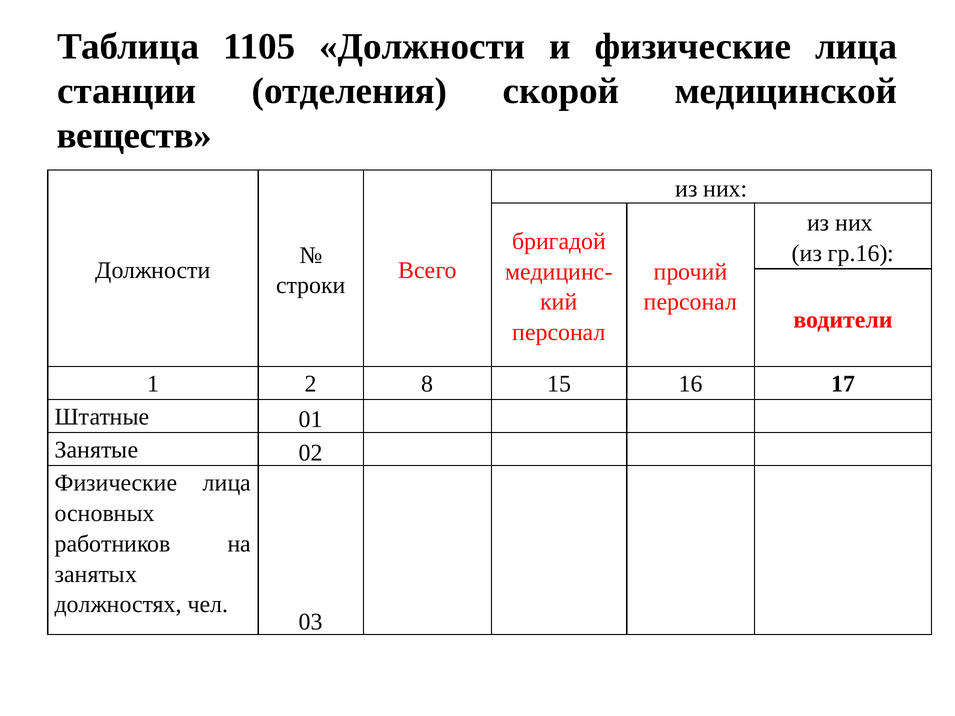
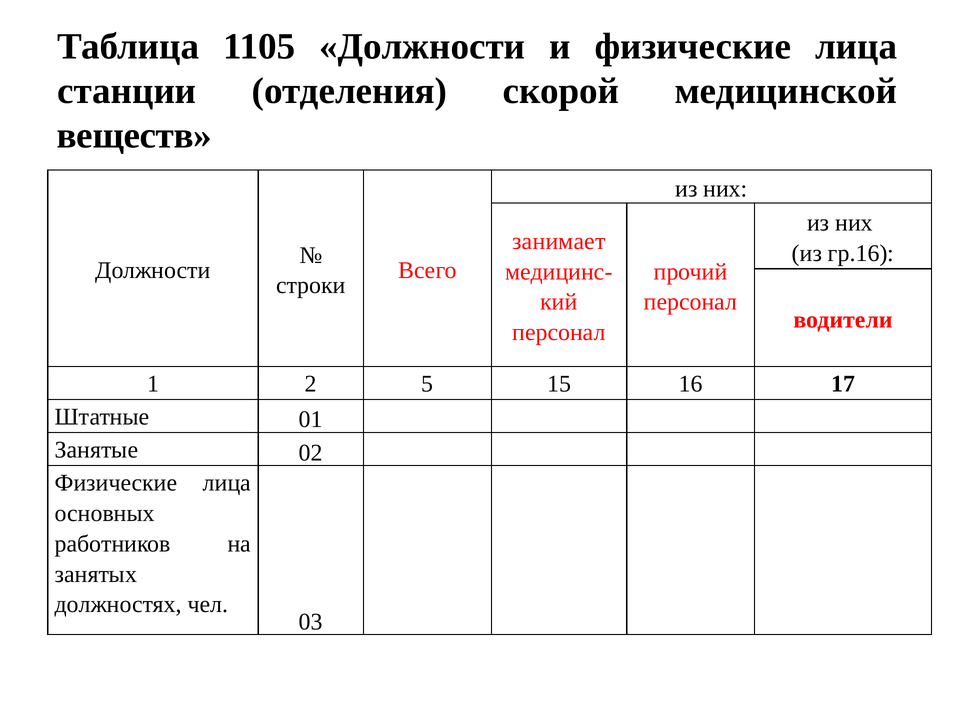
бригадой: бригадой -> занимает
8: 8 -> 5
